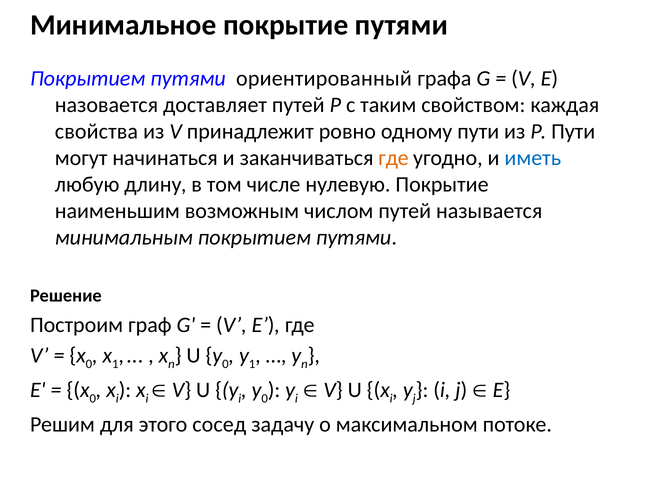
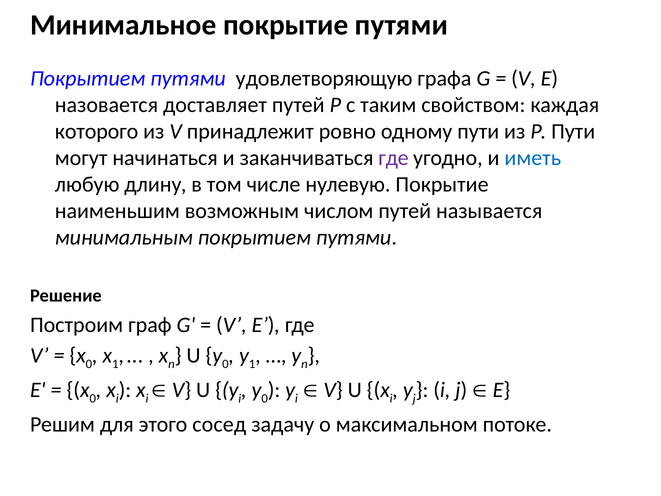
ориентированный: ориентированный -> удовлетворяющую
свойства: свойства -> которого
где at (393, 158) colour: orange -> purple
